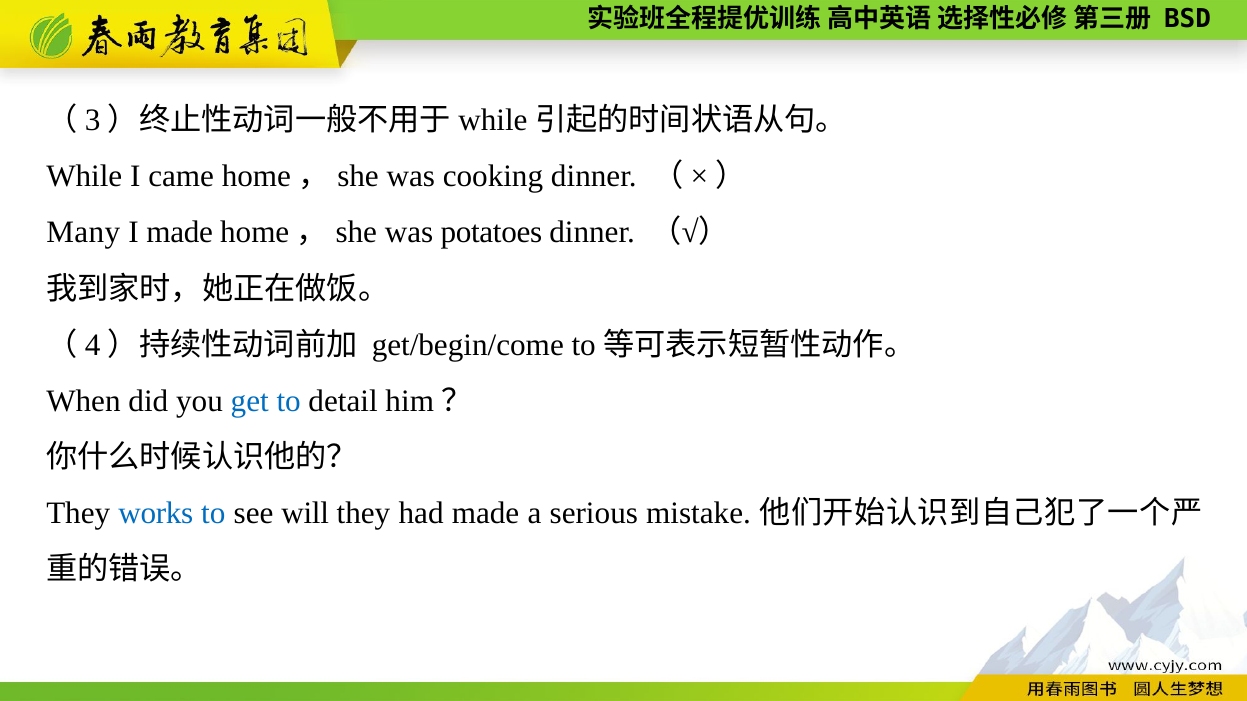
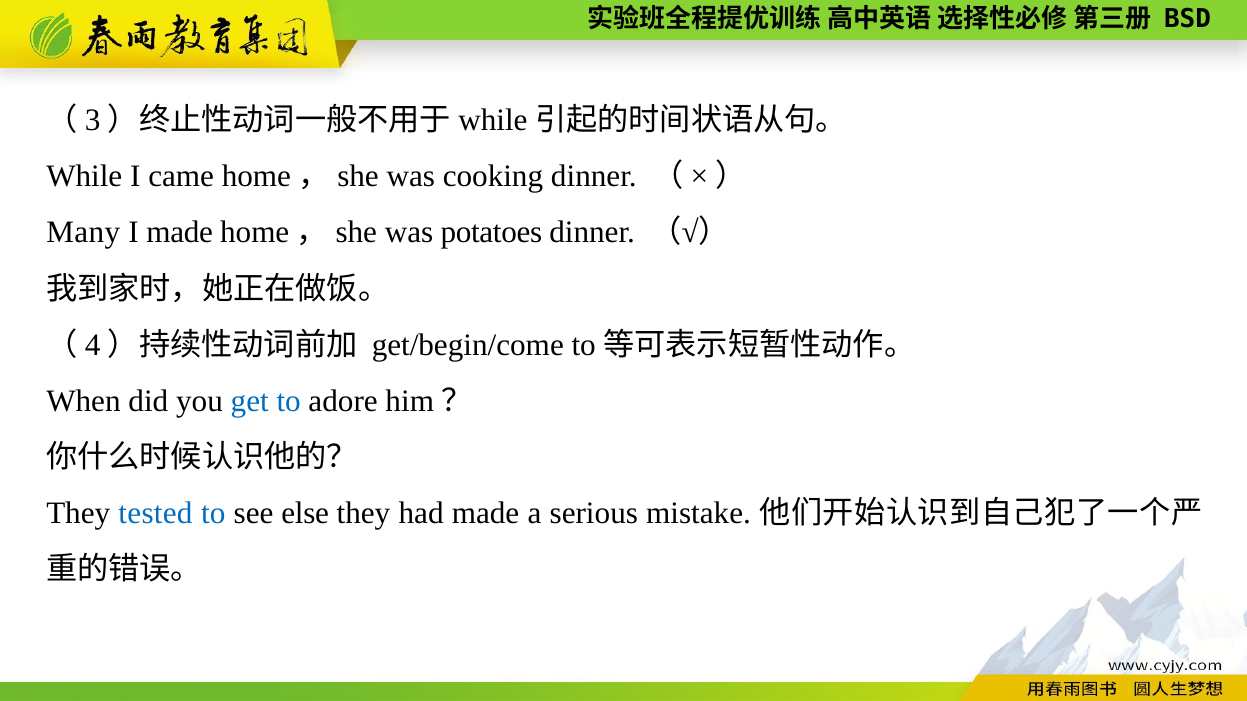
detail: detail -> adore
works: works -> tested
will: will -> else
